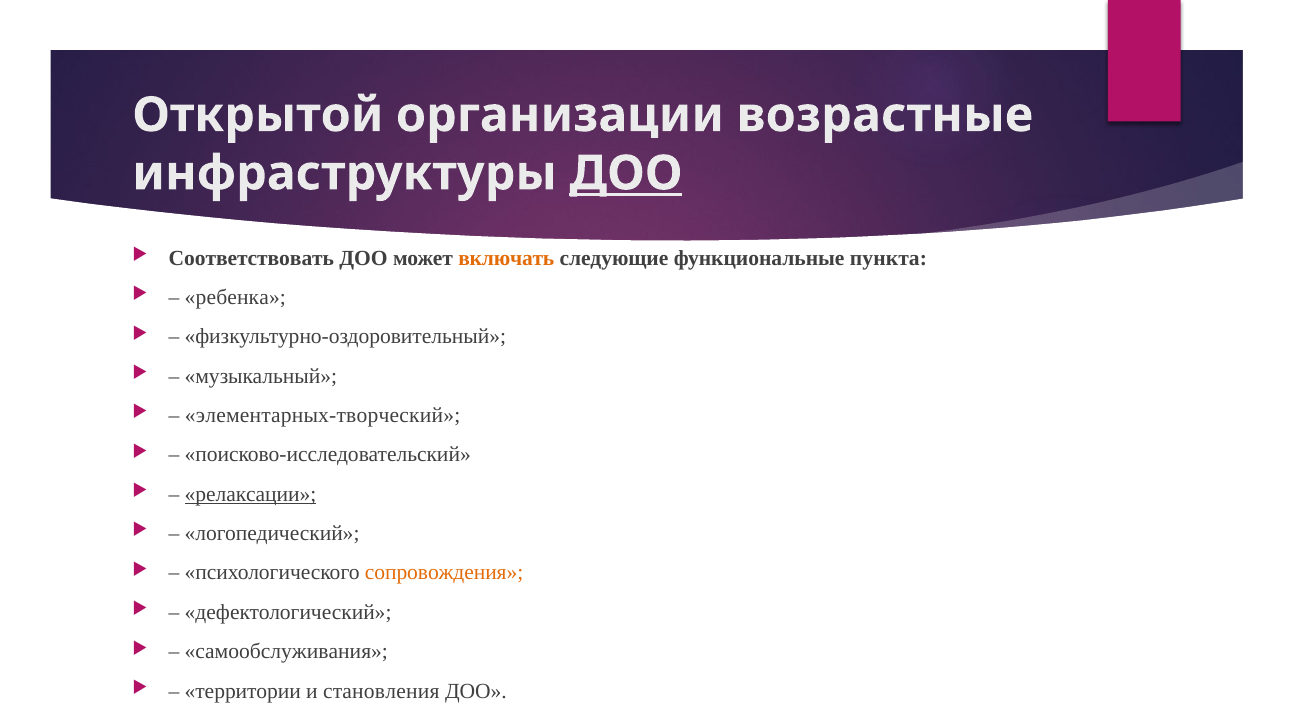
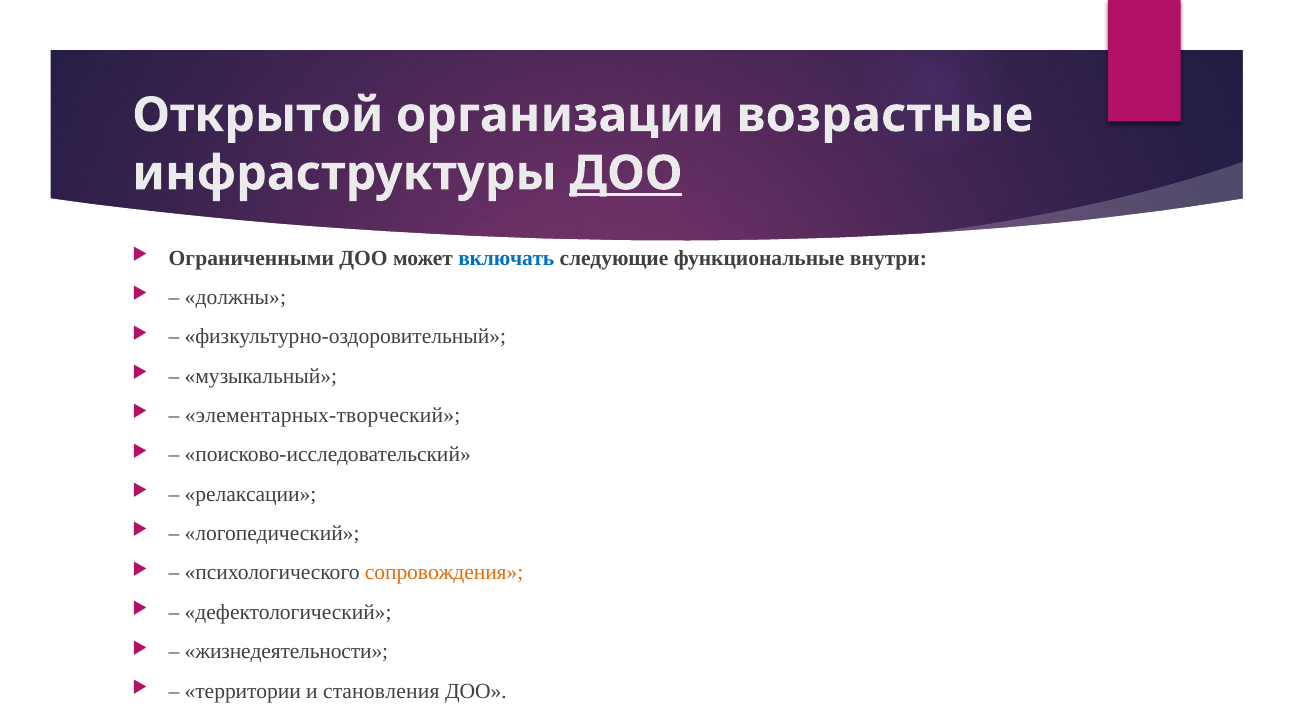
Соответствовать: Соответствовать -> Ограниченными
включать colour: orange -> blue
пункта: пункта -> внутри
ребенка: ребенка -> должны
релаксации underline: present -> none
самообслуживания: самообслуживания -> жизнедеятельности
